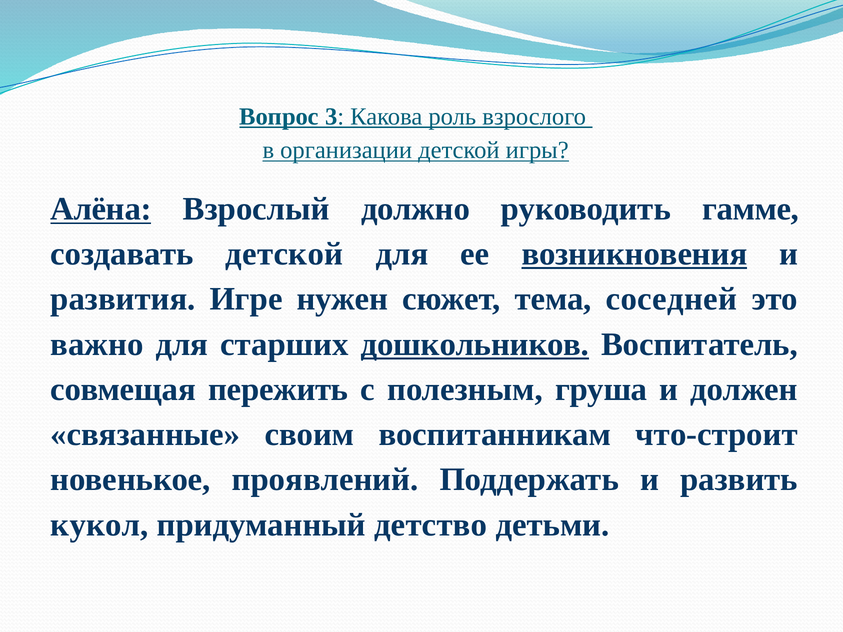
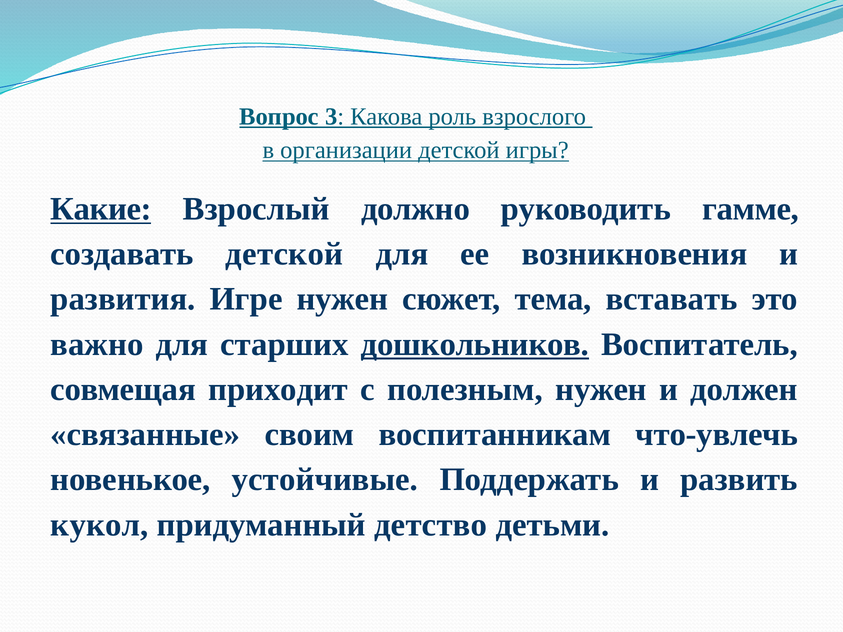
Алёна: Алёна -> Какие
возникновения underline: present -> none
соседней: соседней -> вставать
пережить: пережить -> приходит
полезным груша: груша -> нужен
что-строит: что-строит -> что-увлечь
проявлений: проявлений -> устойчивые
